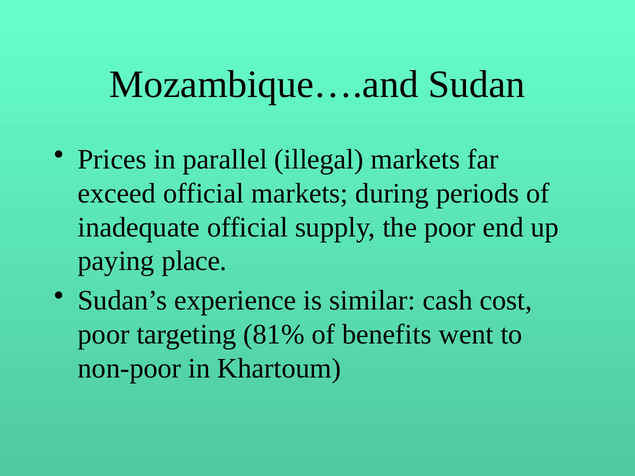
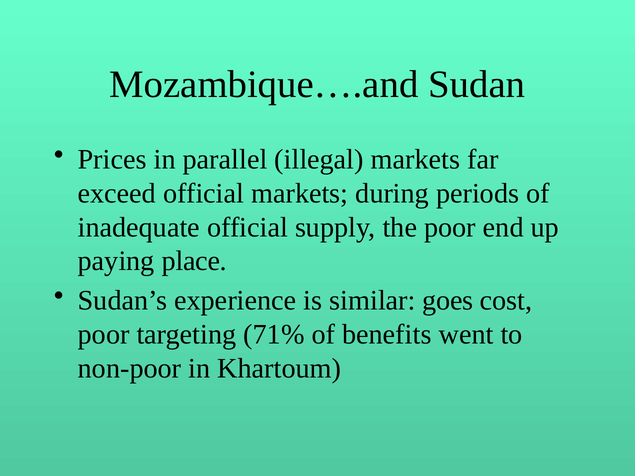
cash: cash -> goes
81%: 81% -> 71%
